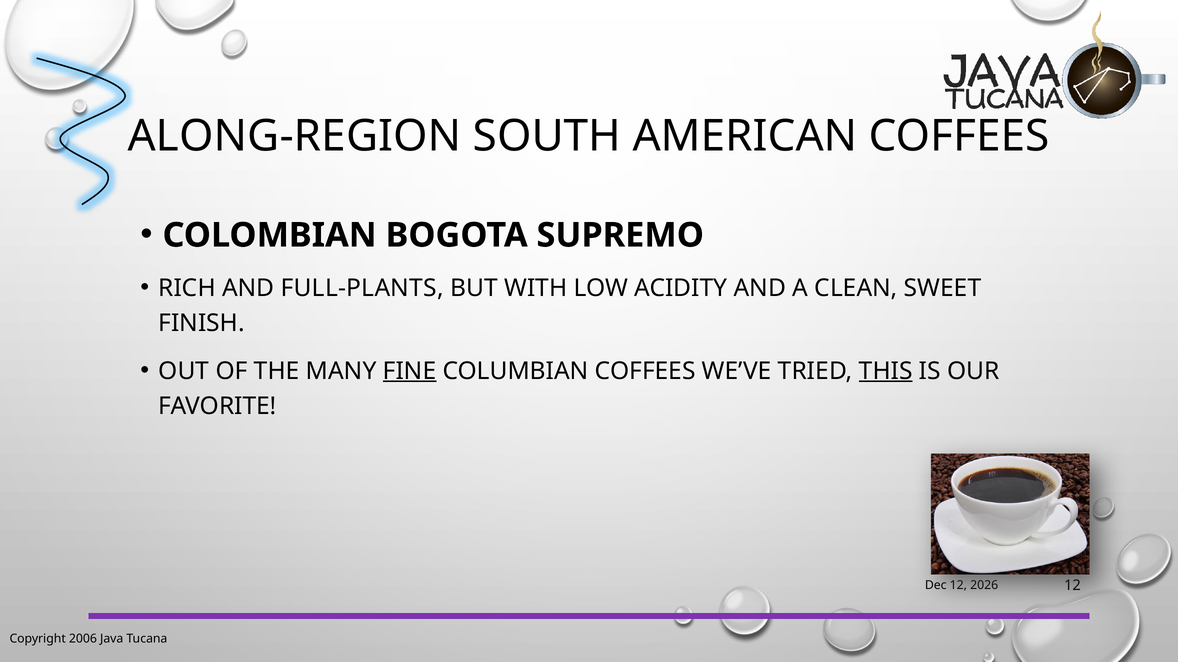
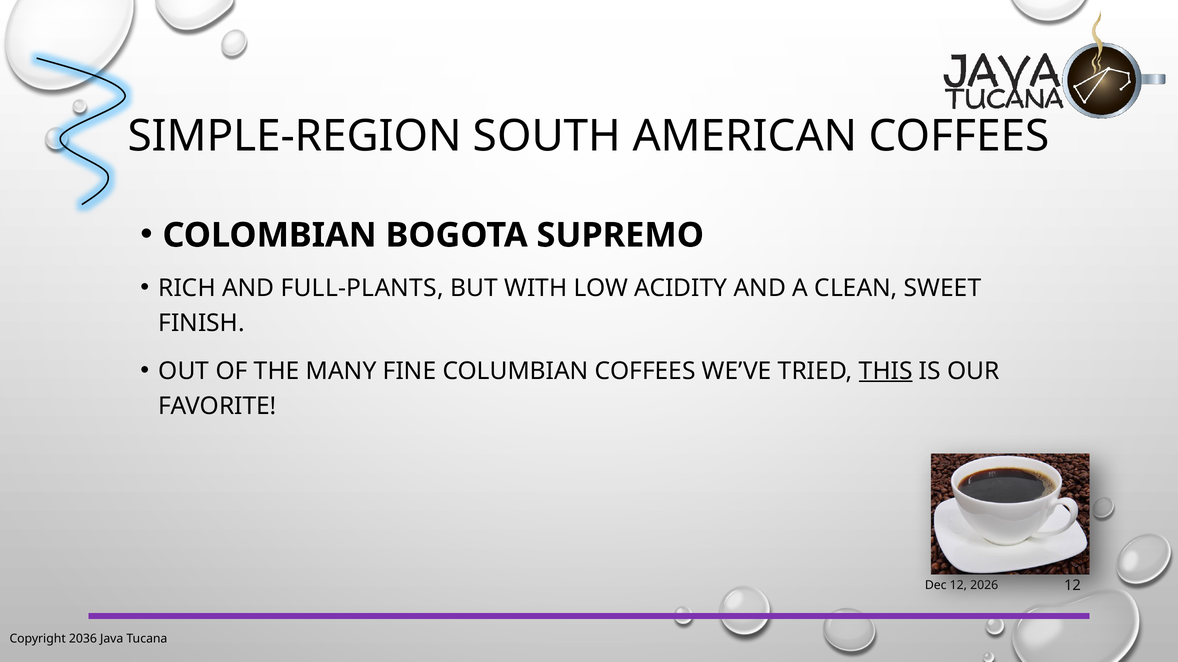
ALONG-REGION: ALONG-REGION -> SIMPLE-REGION
FINE underline: present -> none
2006: 2006 -> 2036
